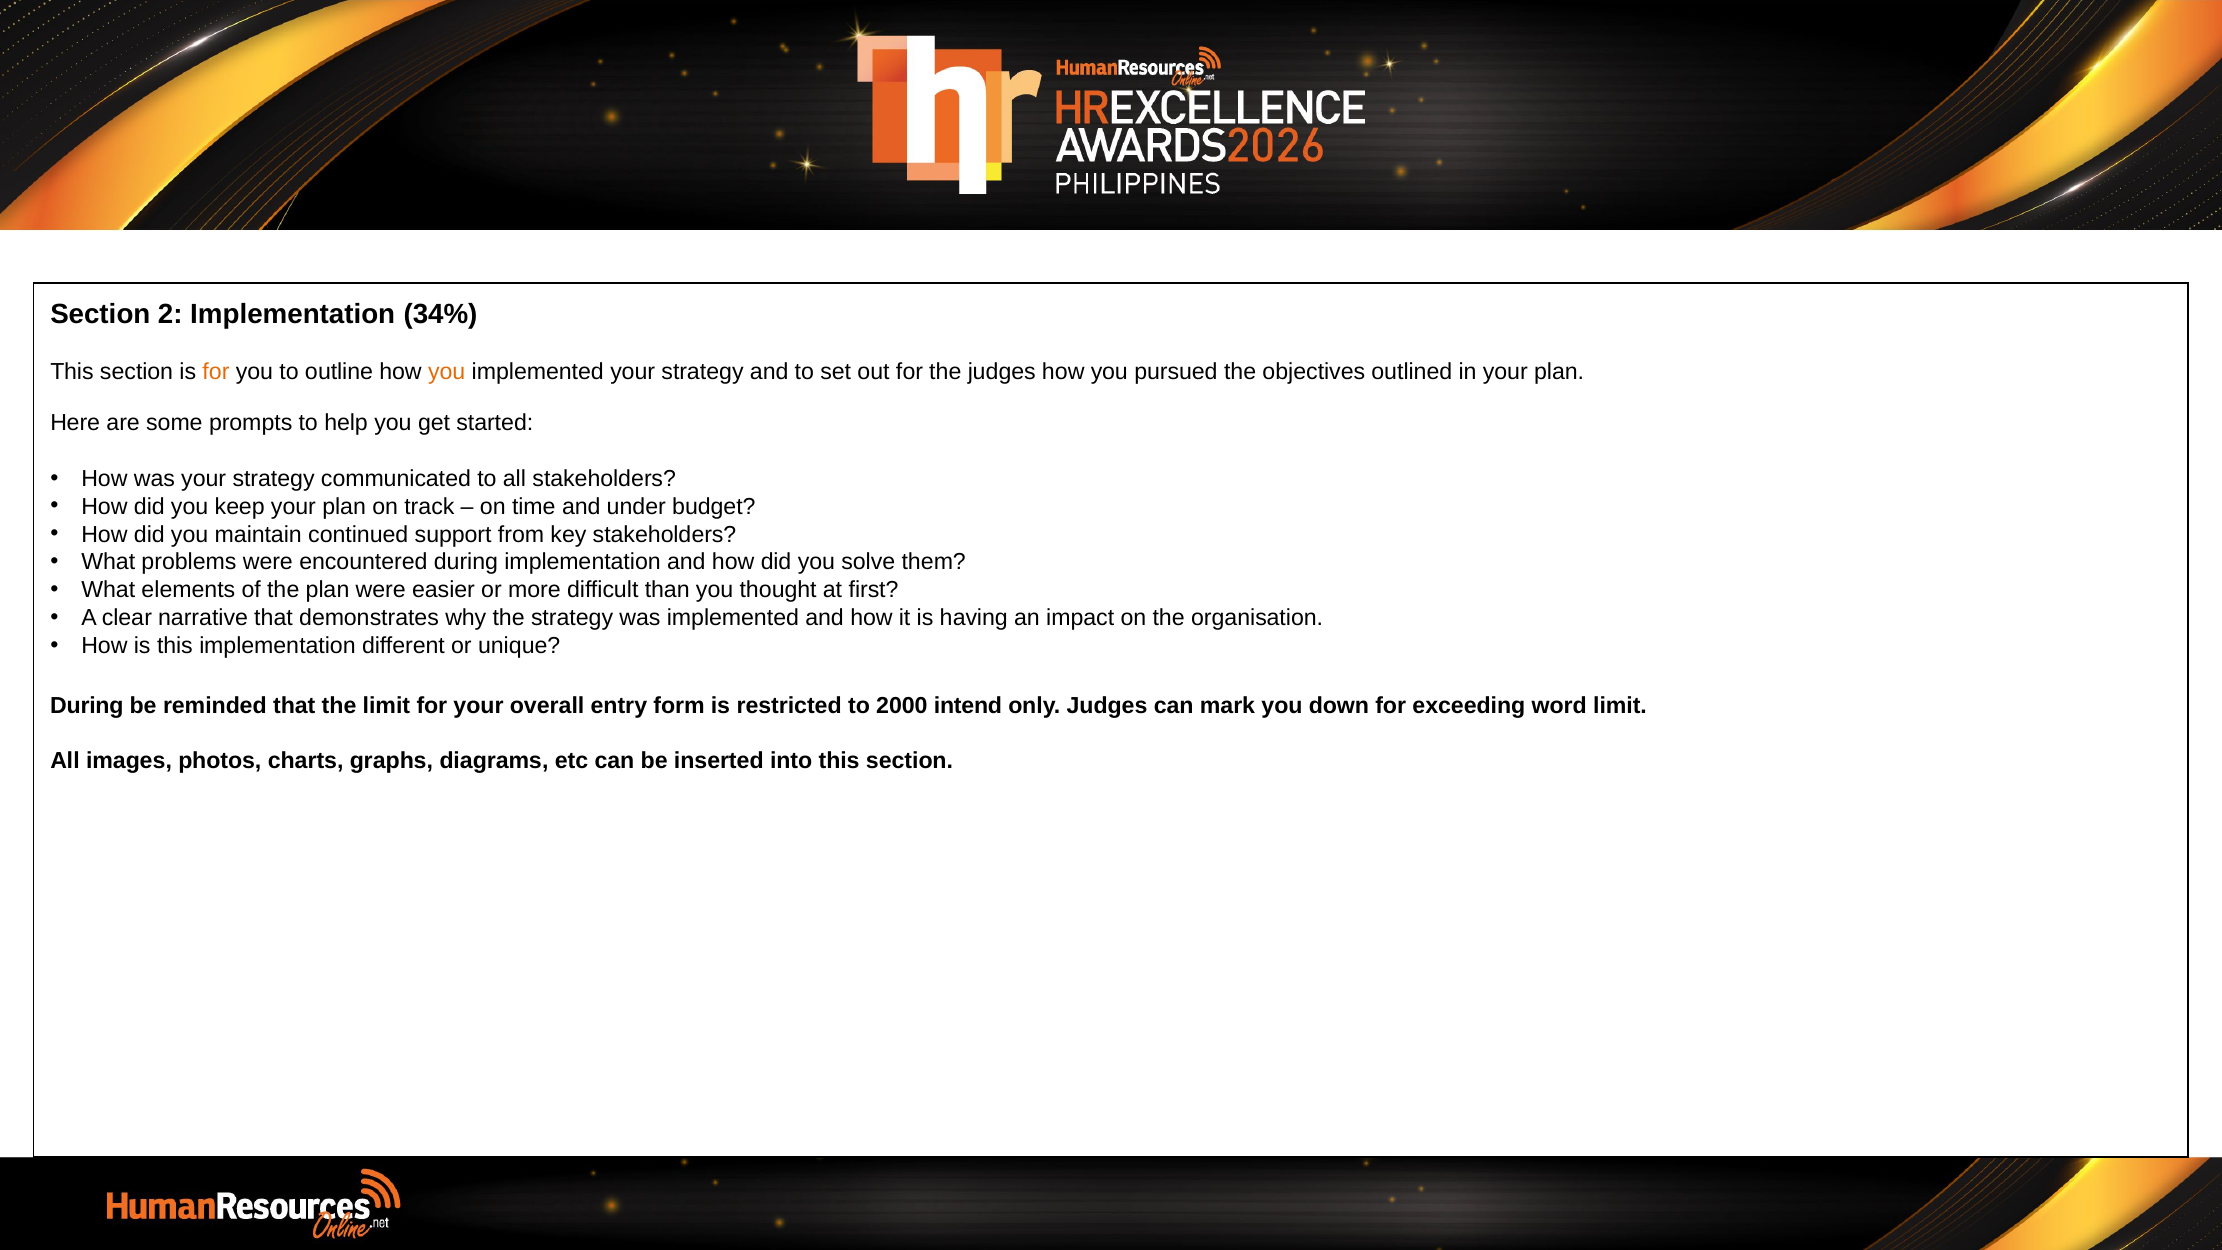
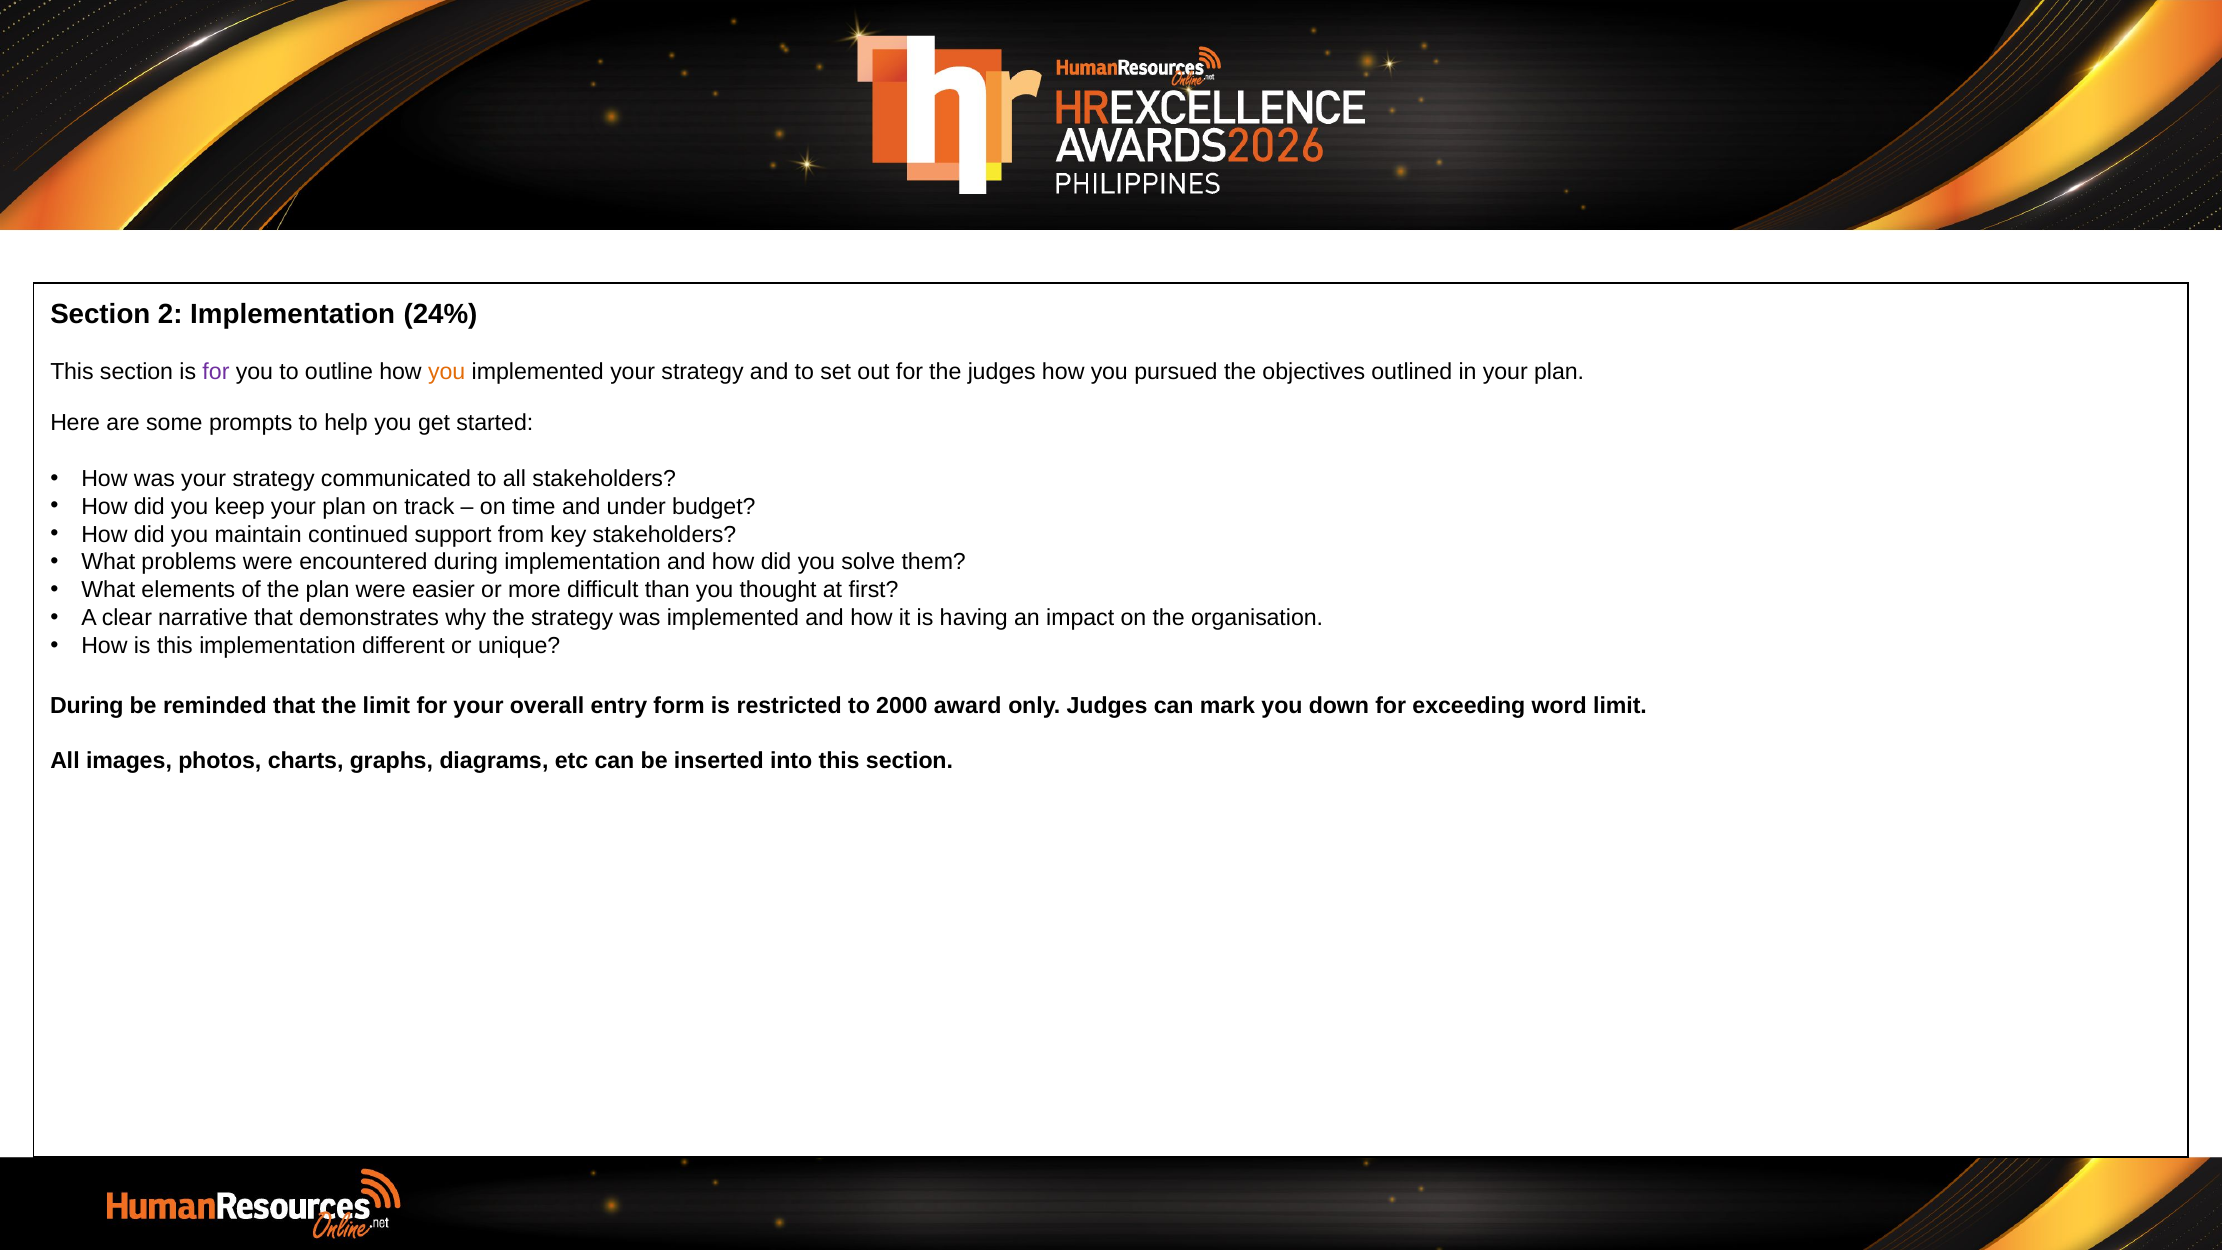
34%: 34% -> 24%
for at (216, 372) colour: orange -> purple
intend: intend -> award
